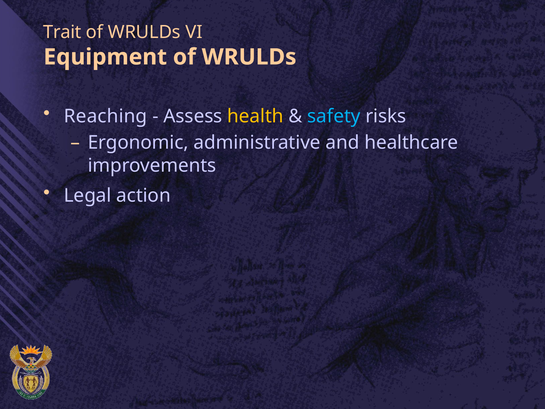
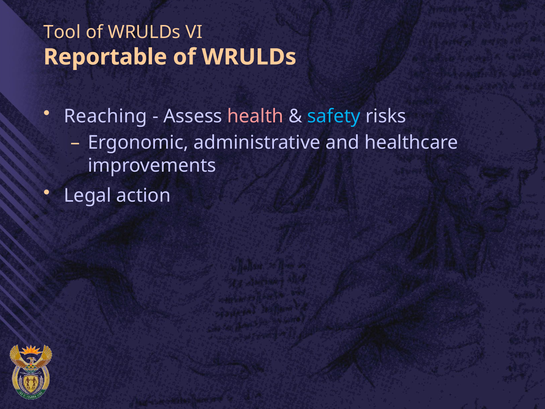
Trait: Trait -> Tool
Equipment: Equipment -> Reportable
health colour: yellow -> pink
